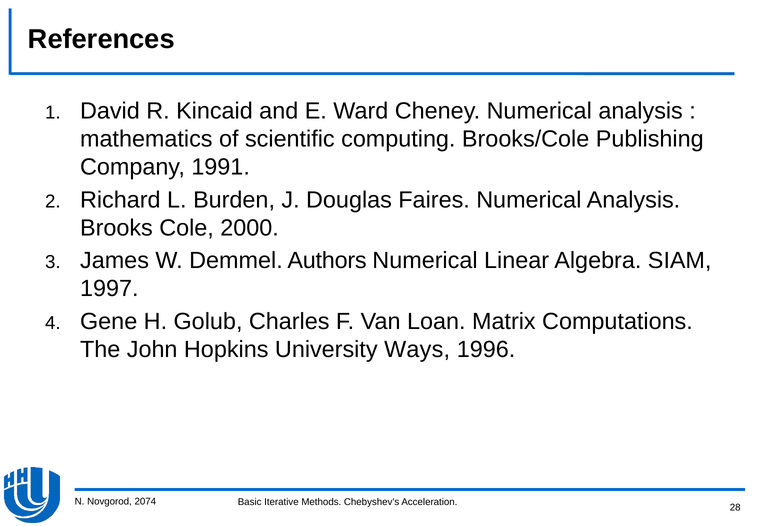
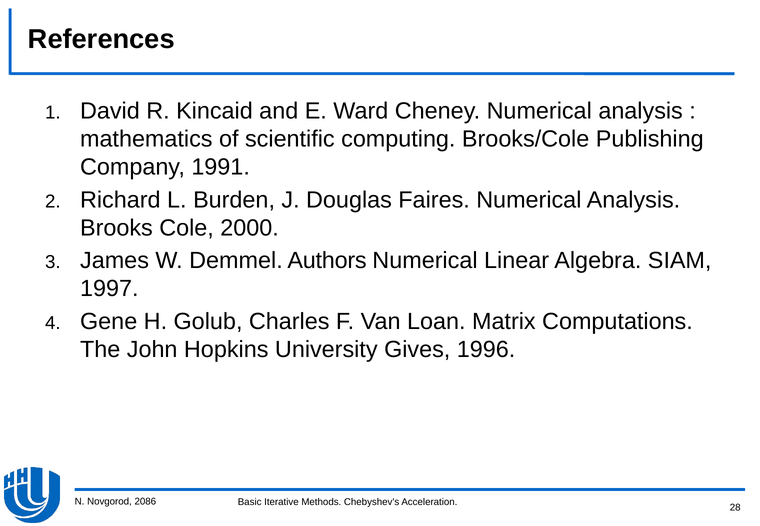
Ways: Ways -> Gives
2074: 2074 -> 2086
